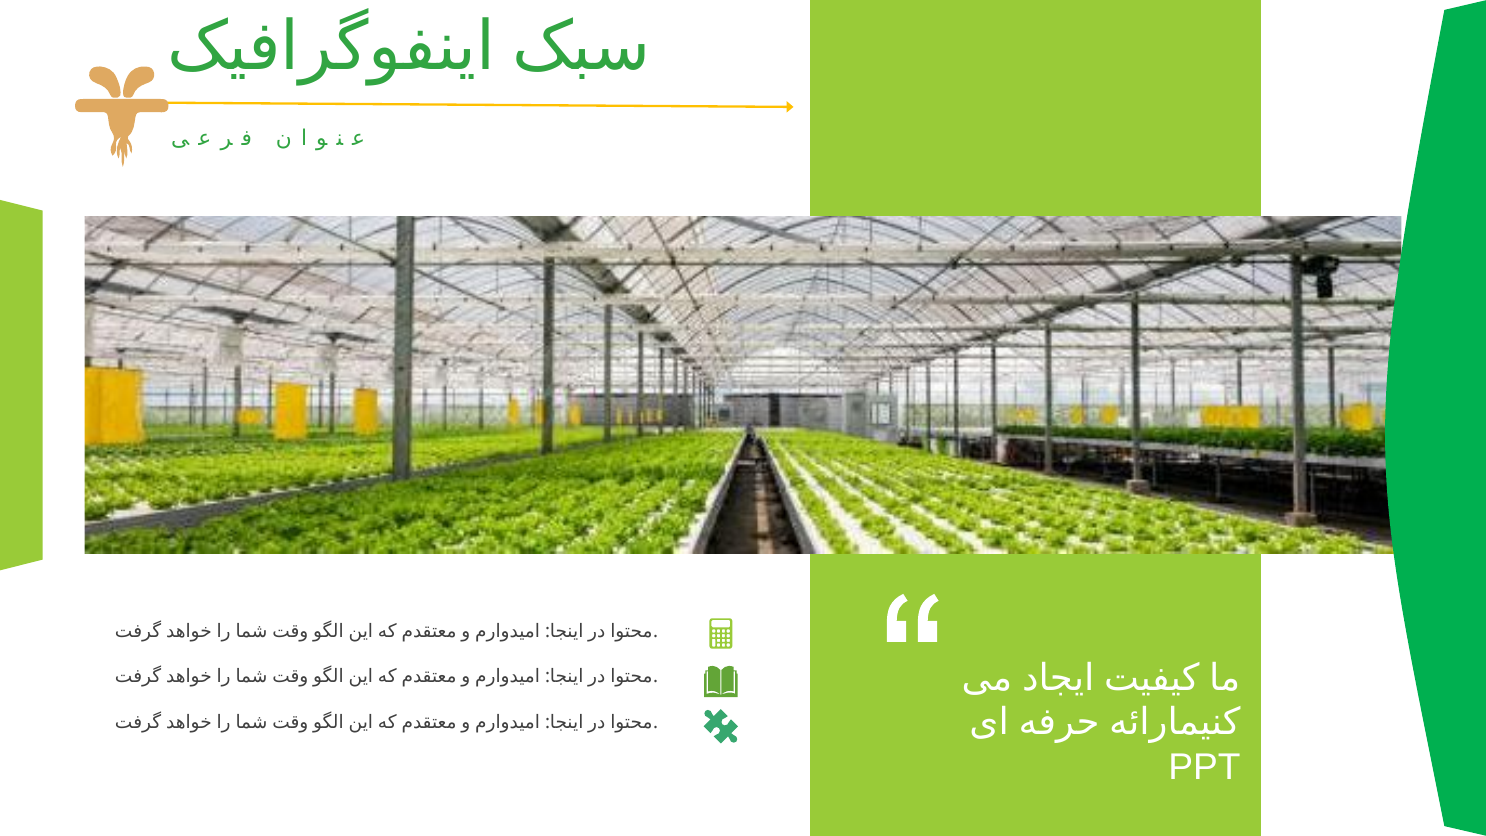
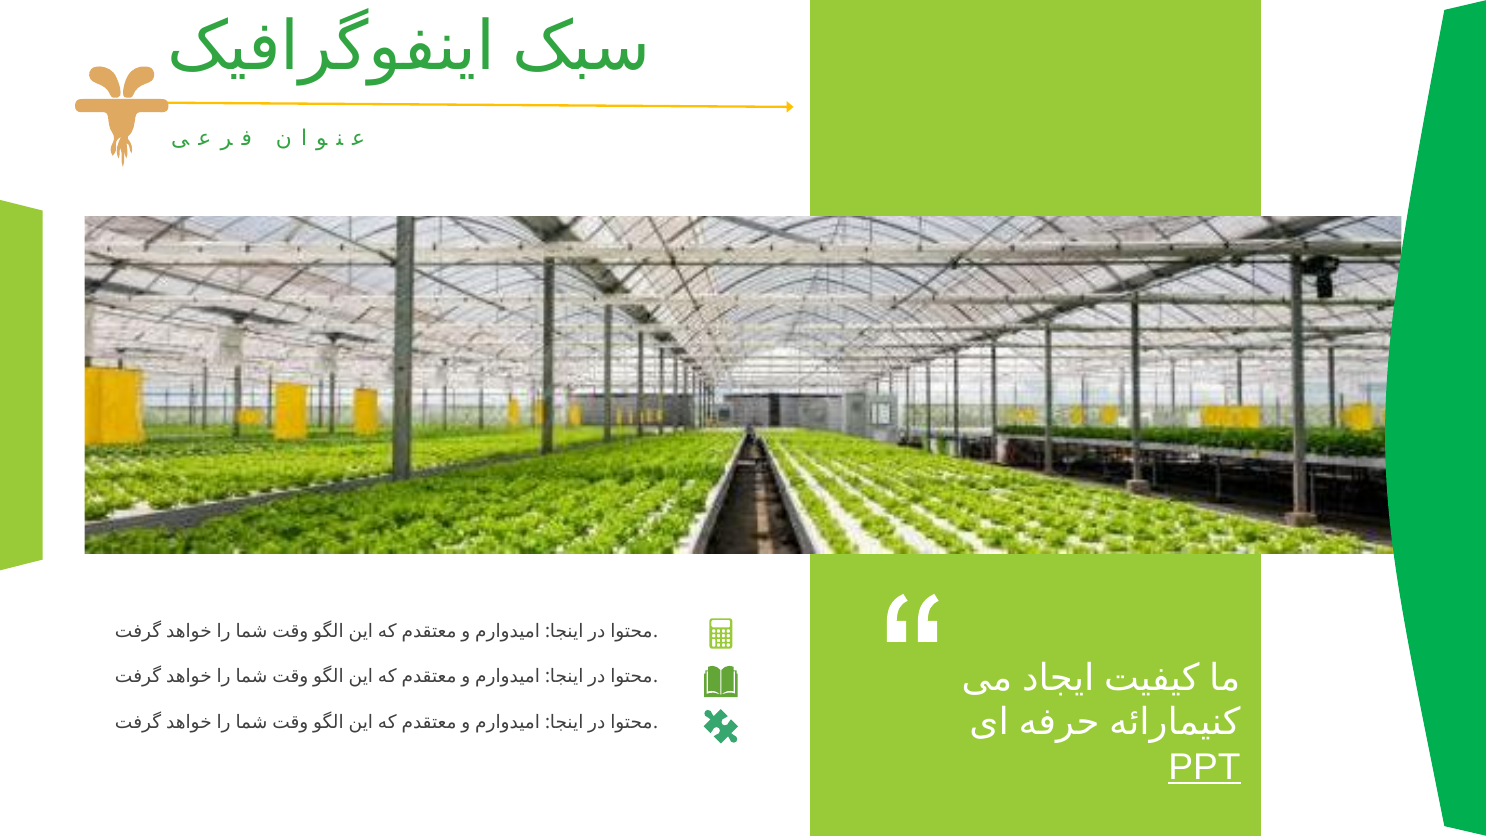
PPT underline: none -> present
